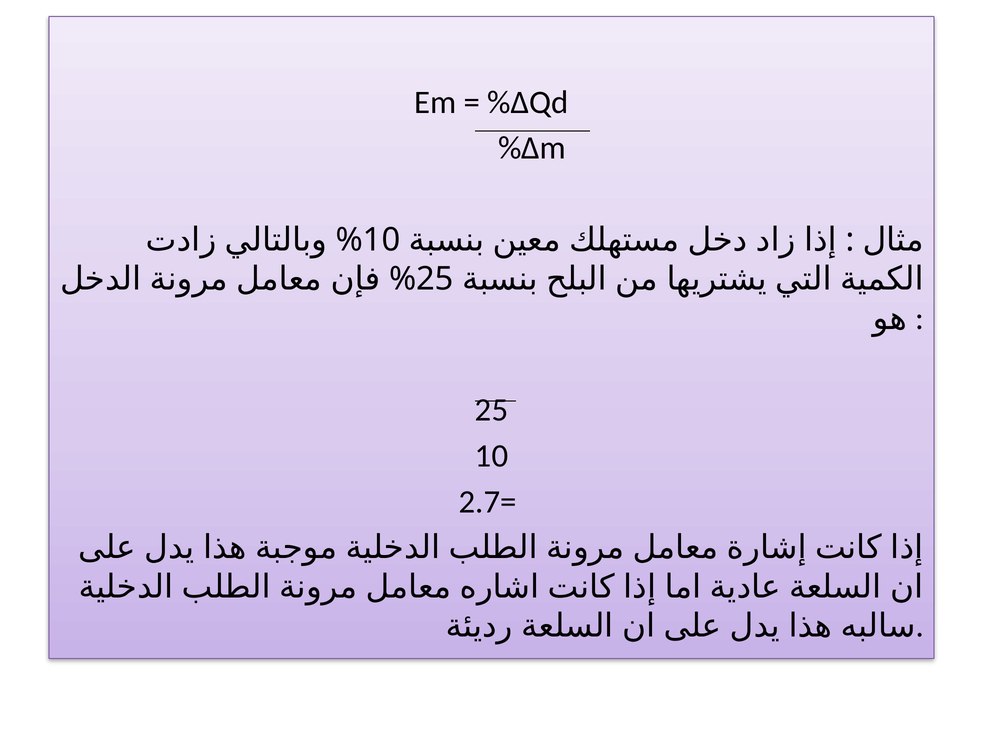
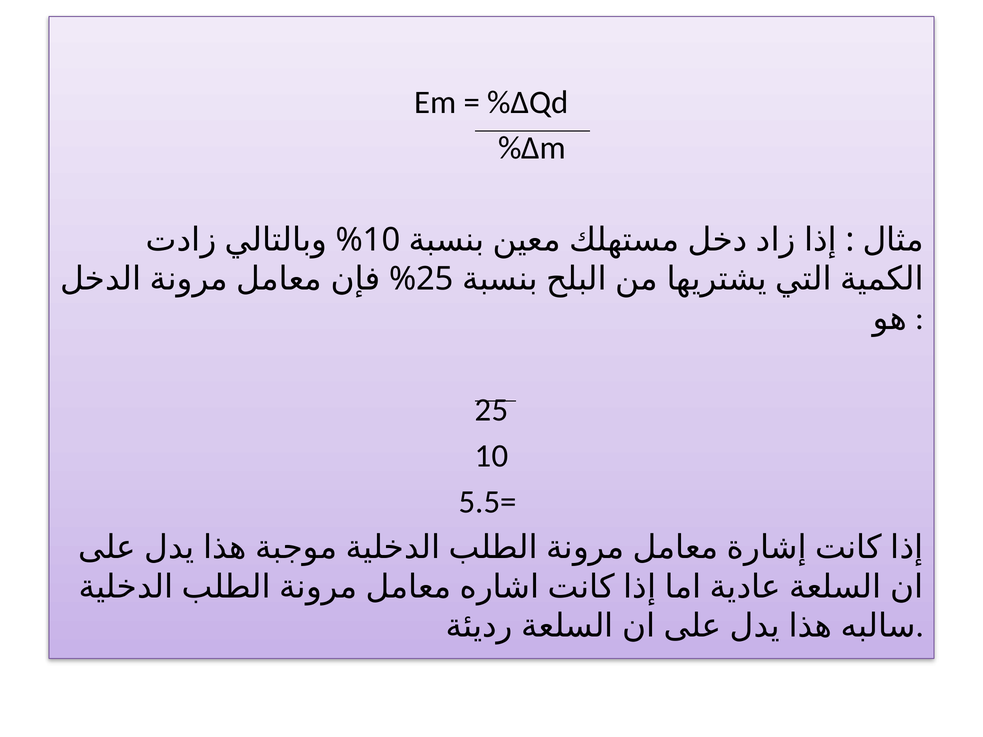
2.7=: 2.7= -> 5.5=
